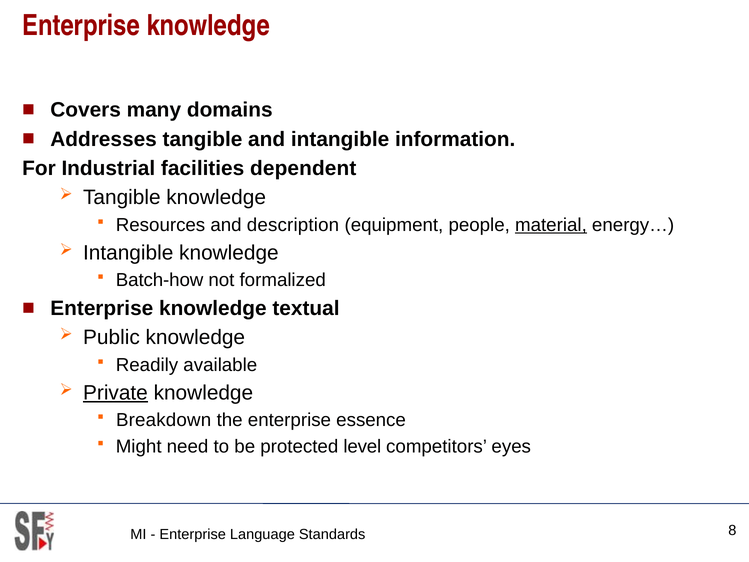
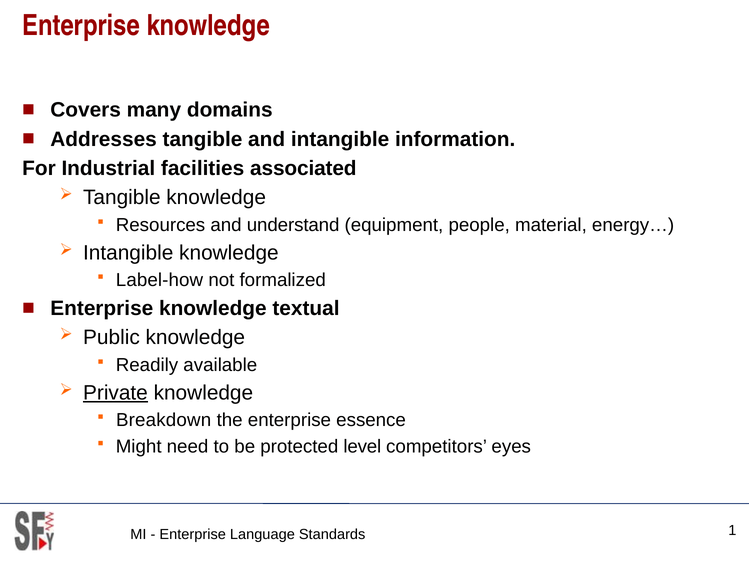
dependent: dependent -> associated
description: description -> understand
material underline: present -> none
Batch-how: Batch-how -> Label-how
8: 8 -> 1
